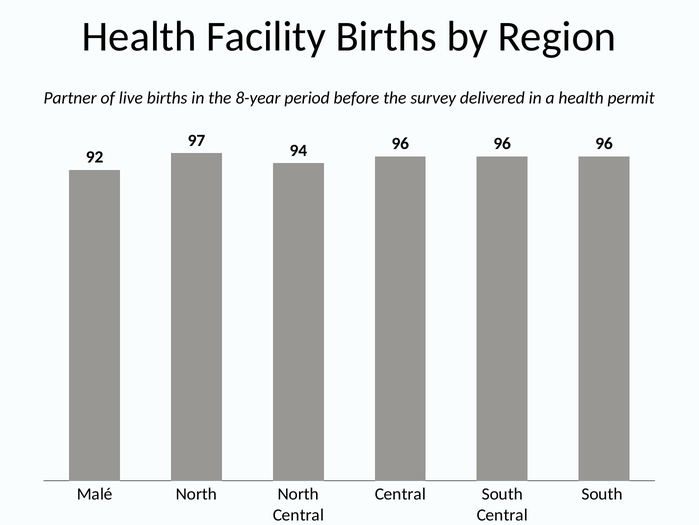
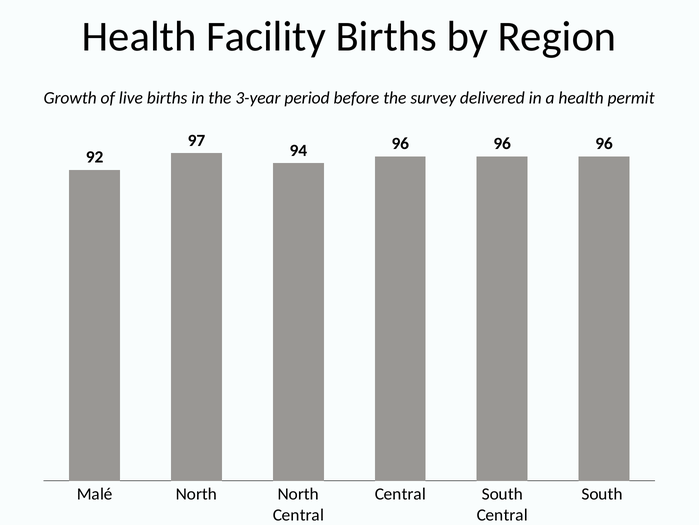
Partner: Partner -> Growth
8-year: 8-year -> 3-year
